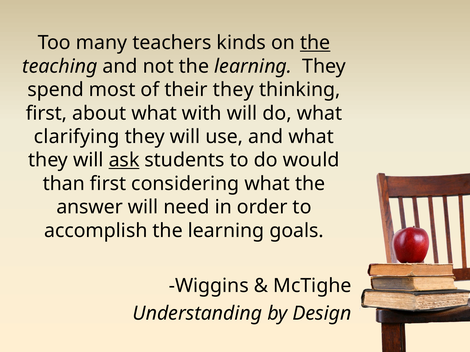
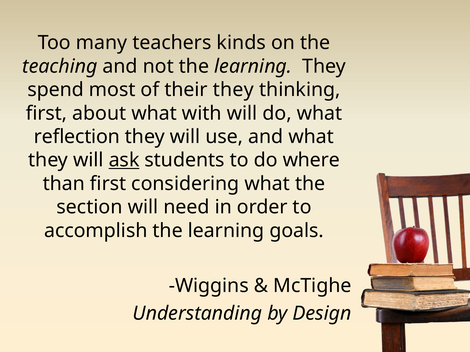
the at (315, 43) underline: present -> none
clarifying: clarifying -> reflection
would: would -> where
answer: answer -> section
